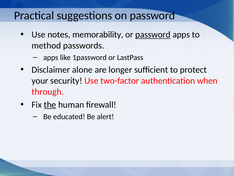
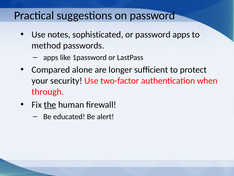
memorability: memorability -> sophisticated
password at (153, 35) underline: present -> none
Disclaimer: Disclaimer -> Compared
